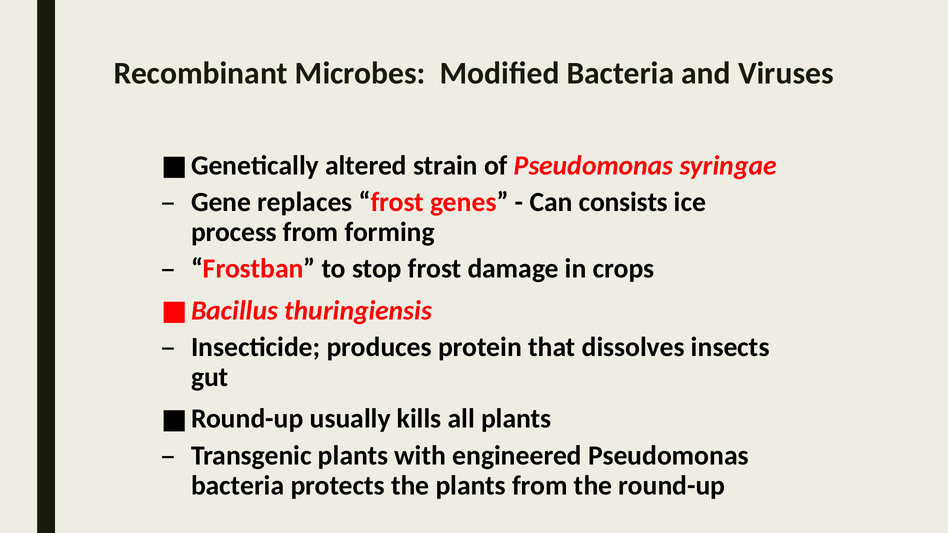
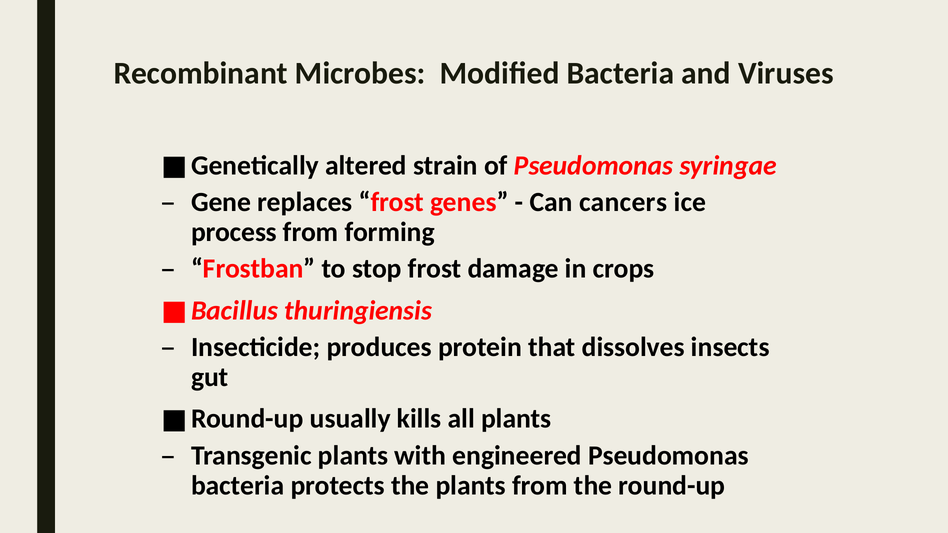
consists: consists -> cancers
